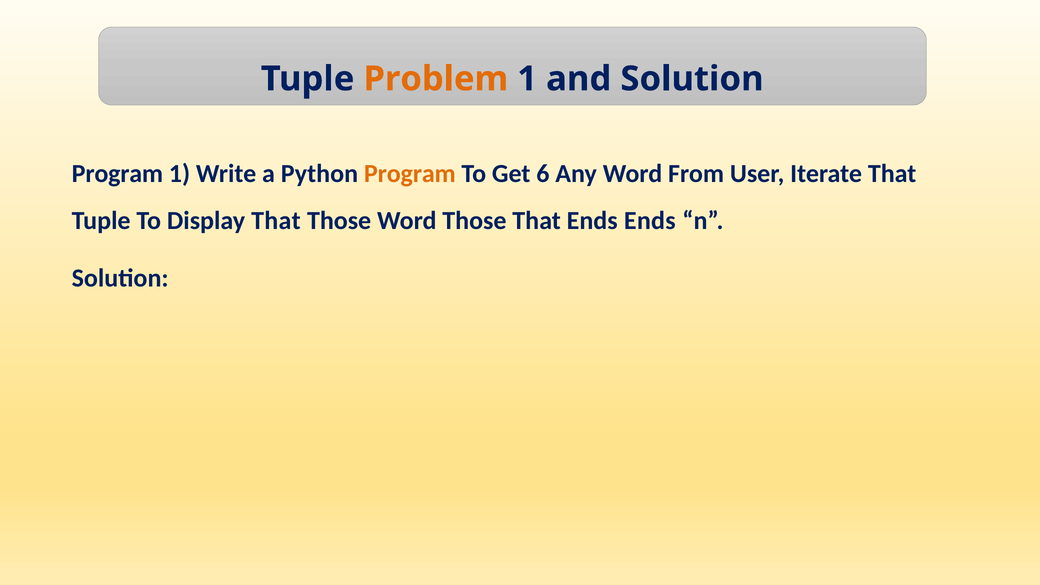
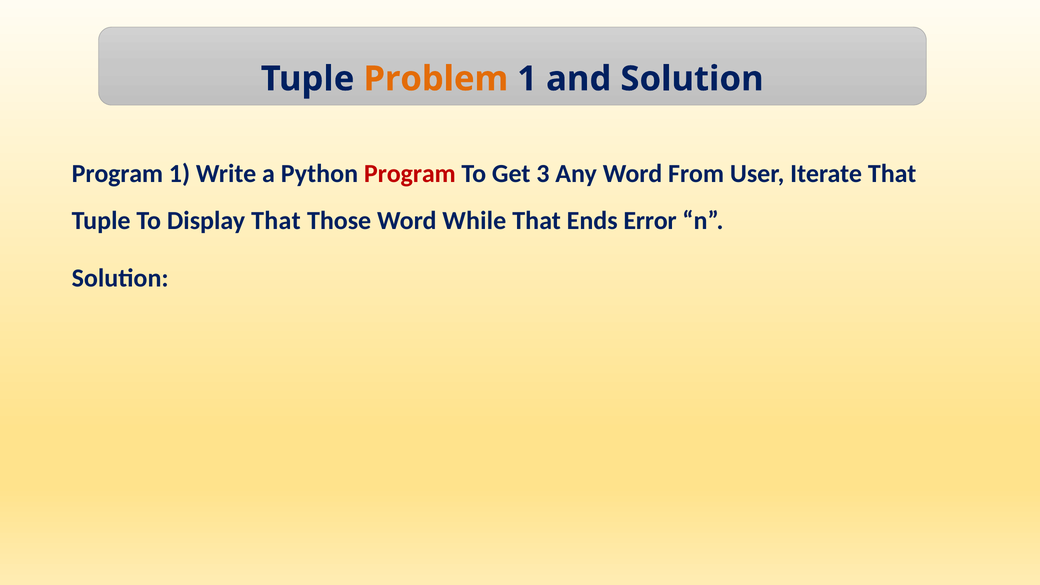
Program at (410, 174) colour: orange -> red
6: 6 -> 3
Word Those: Those -> While
Ends Ends: Ends -> Error
